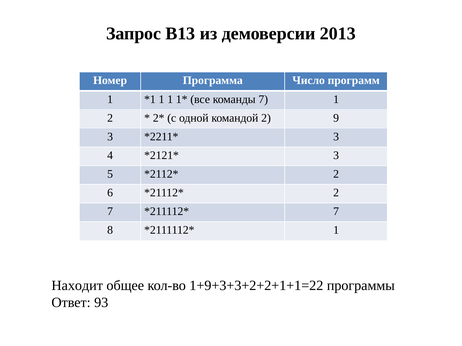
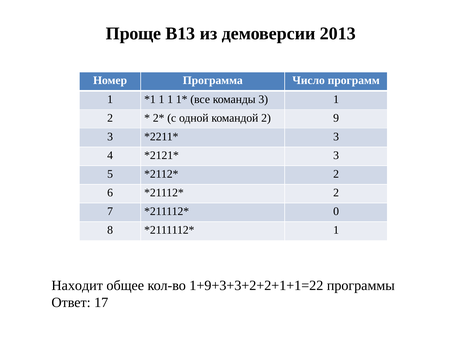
Запрос: Запрос -> Проще
команды 7: 7 -> 3
7 at (336, 212): 7 -> 0
93: 93 -> 17
